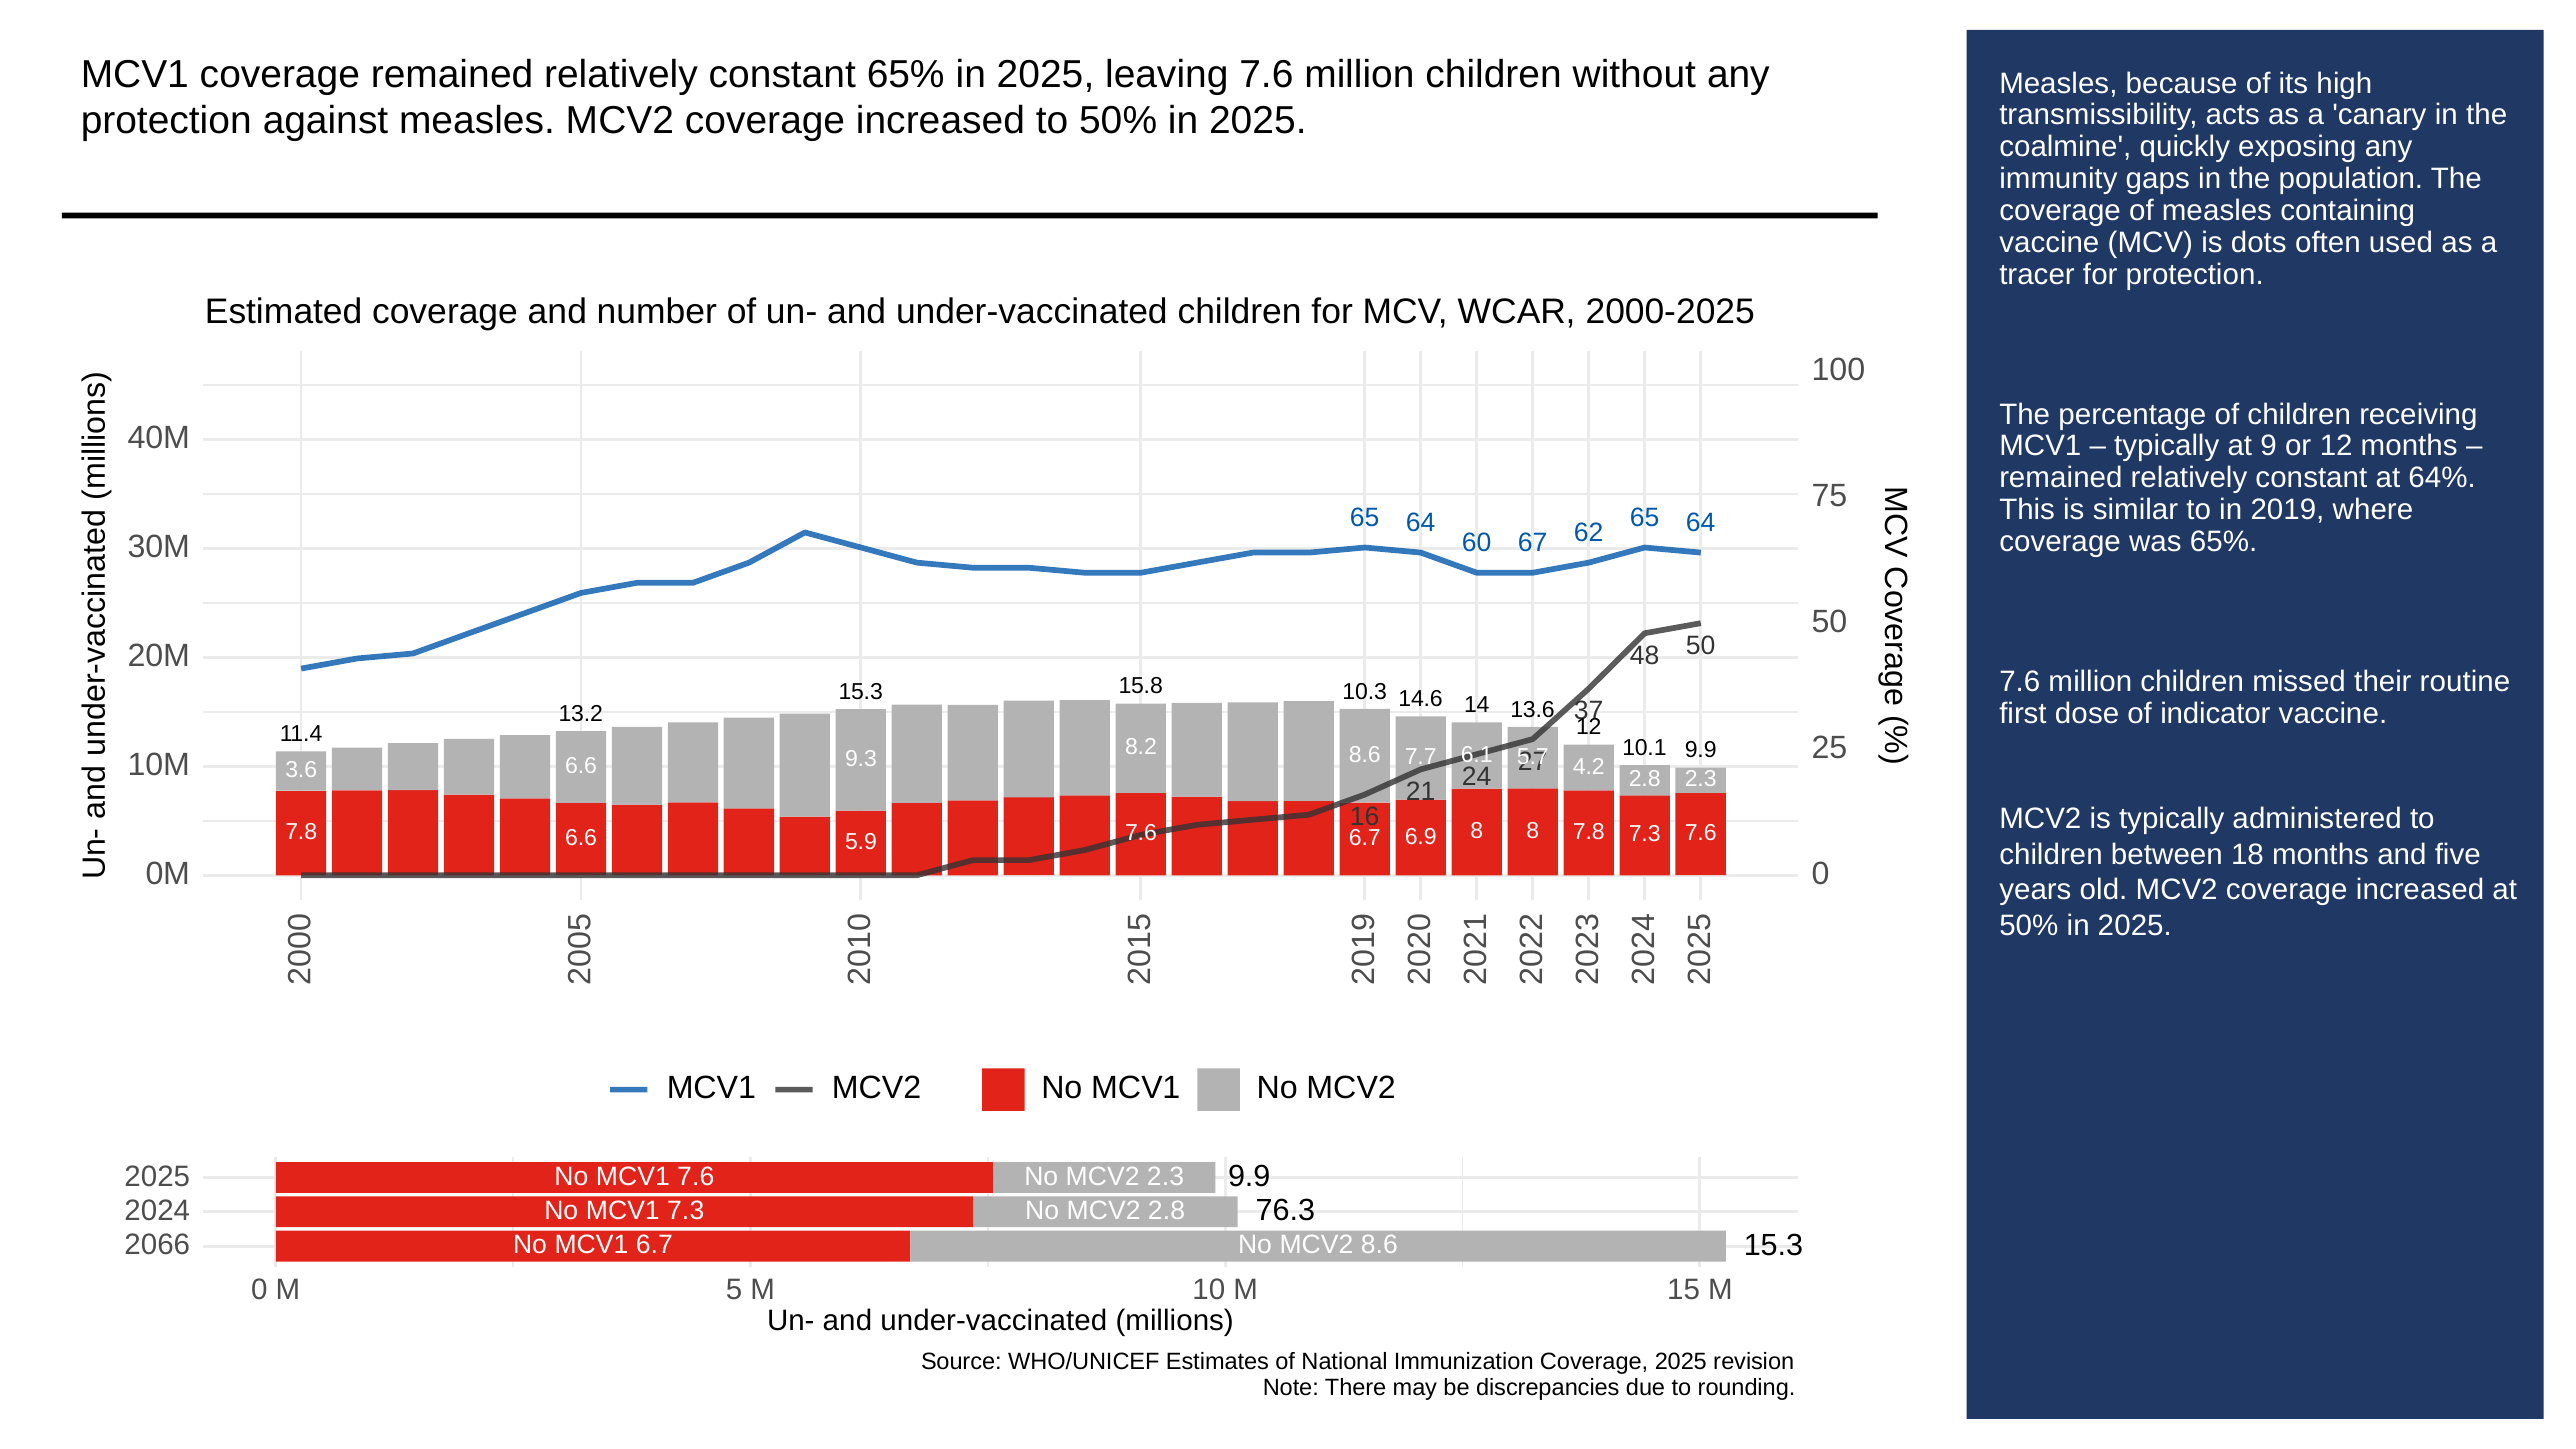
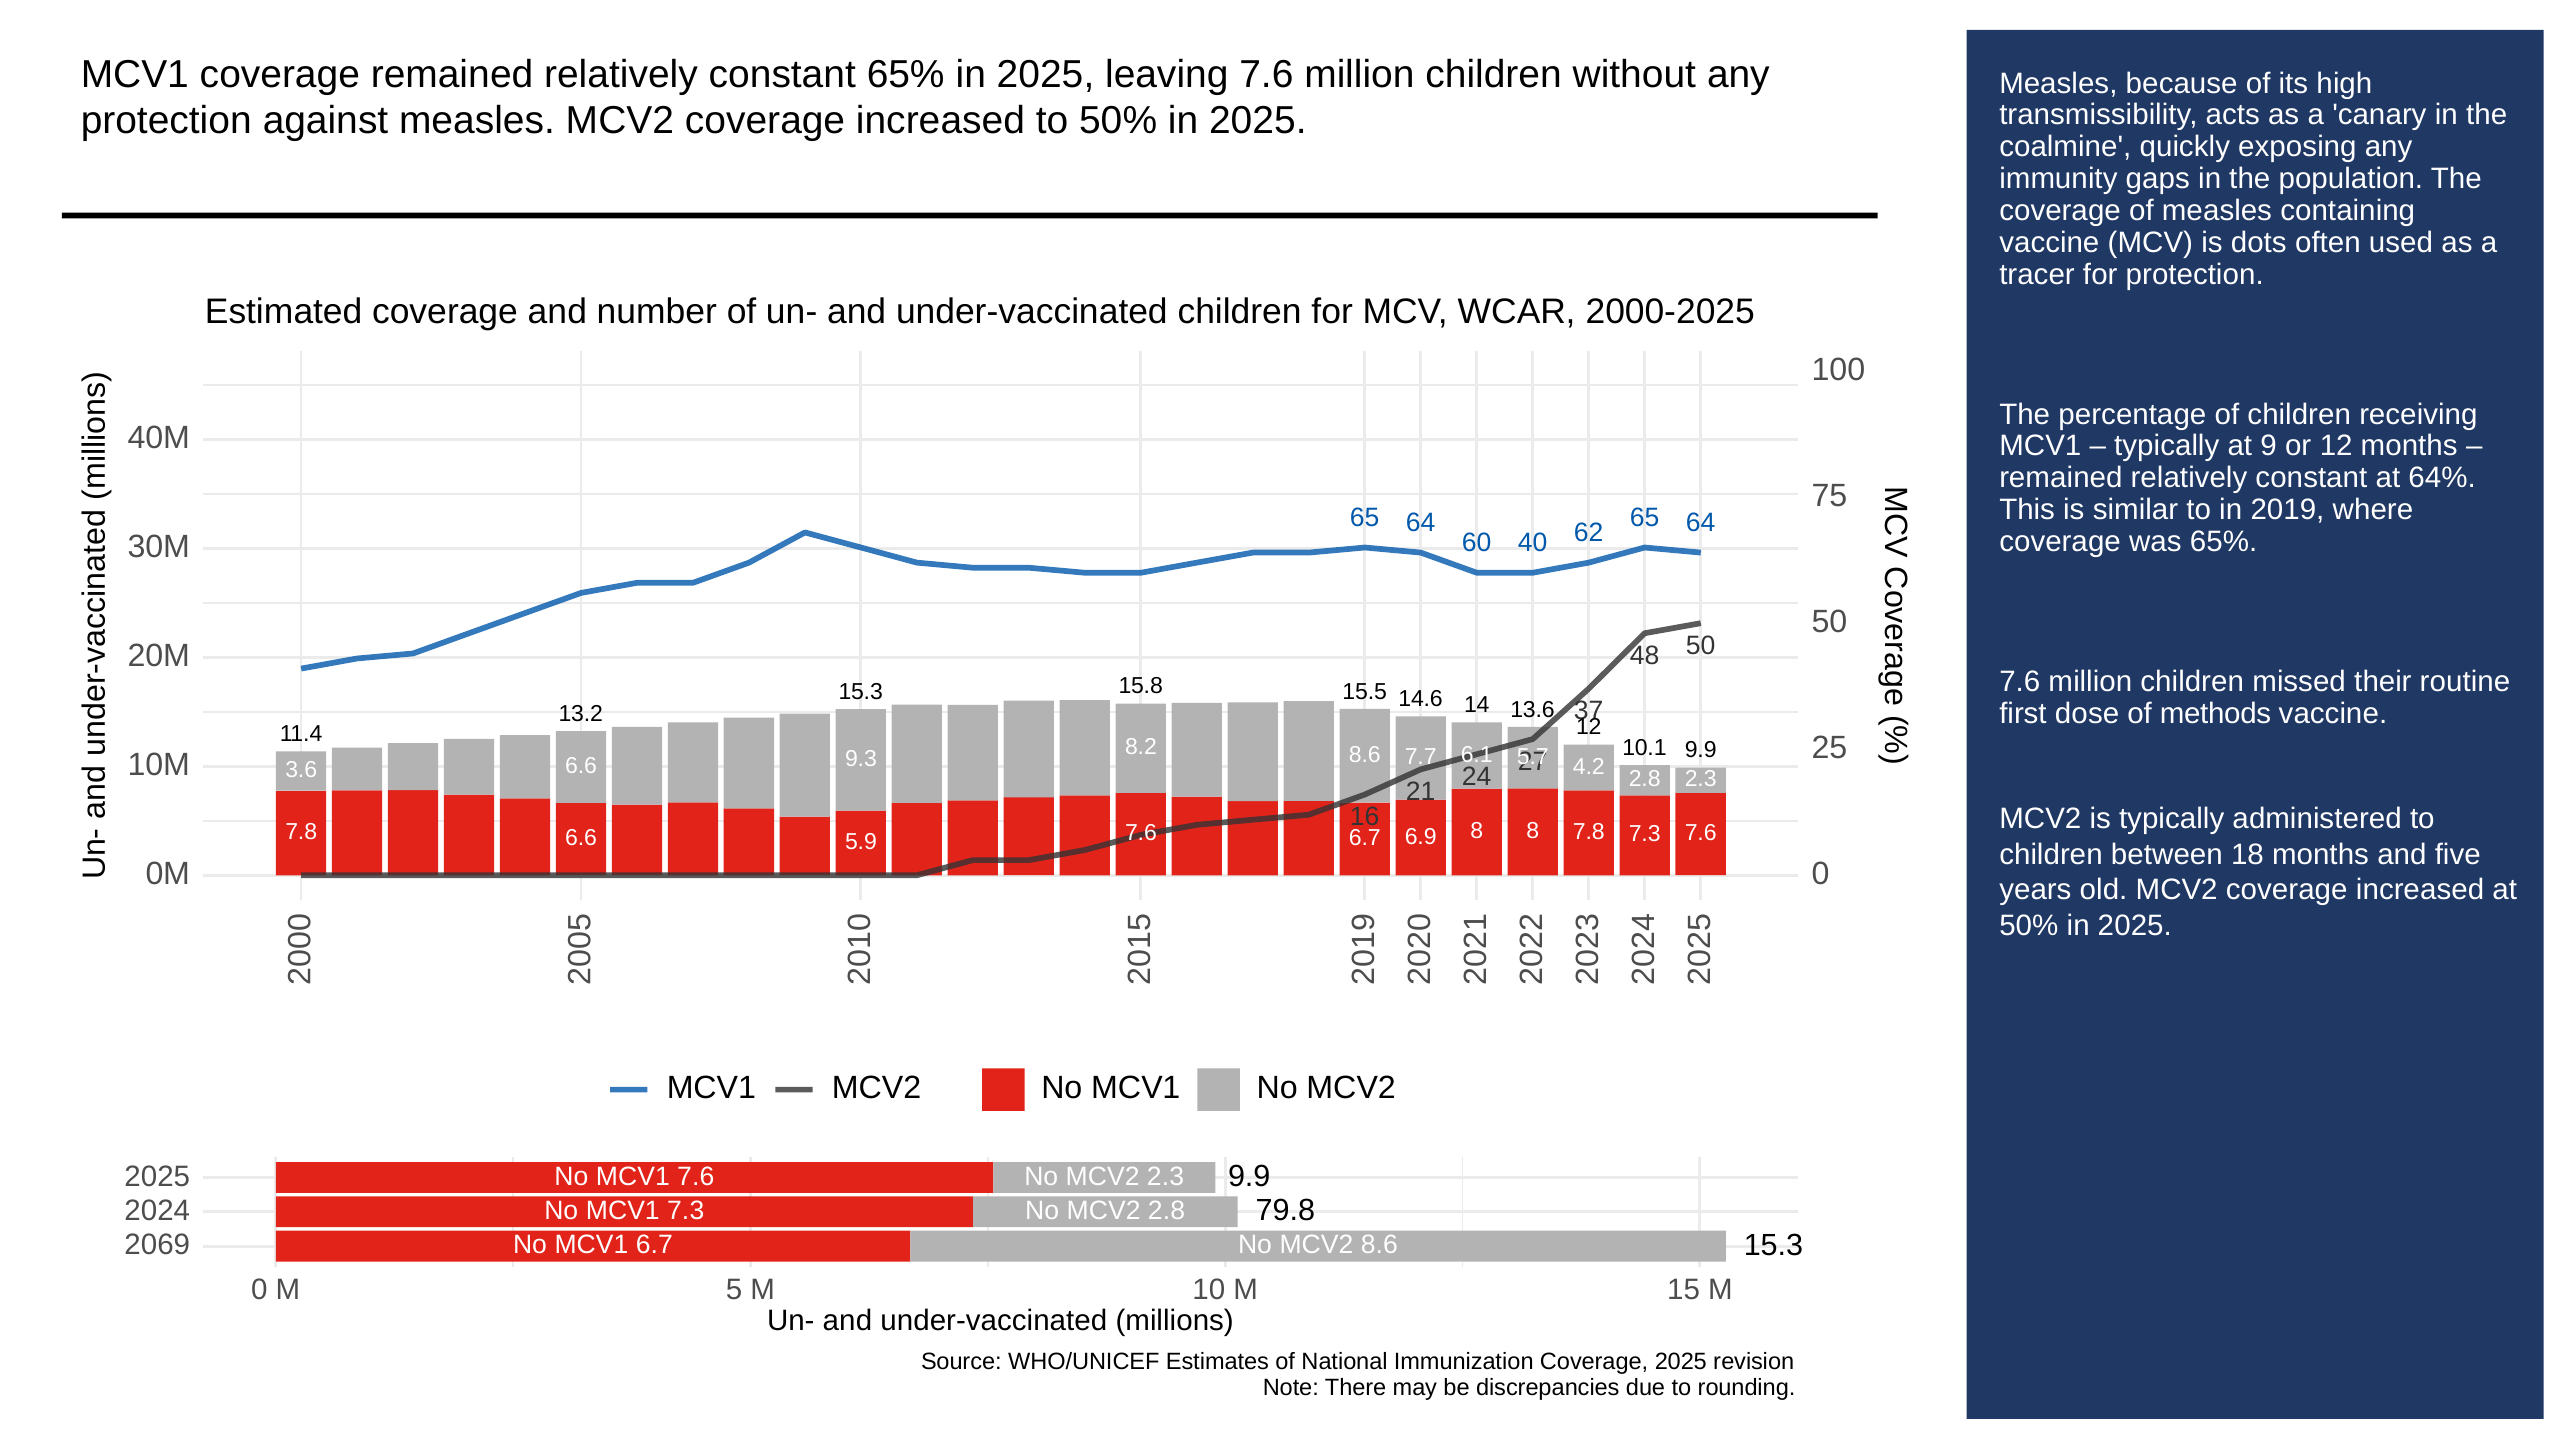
67: 67 -> 40
10.3: 10.3 -> 15.5
indicator: indicator -> methods
76.3: 76.3 -> 79.8
2066: 2066 -> 2069
